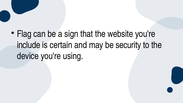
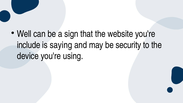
Flag: Flag -> Well
certain: certain -> saying
